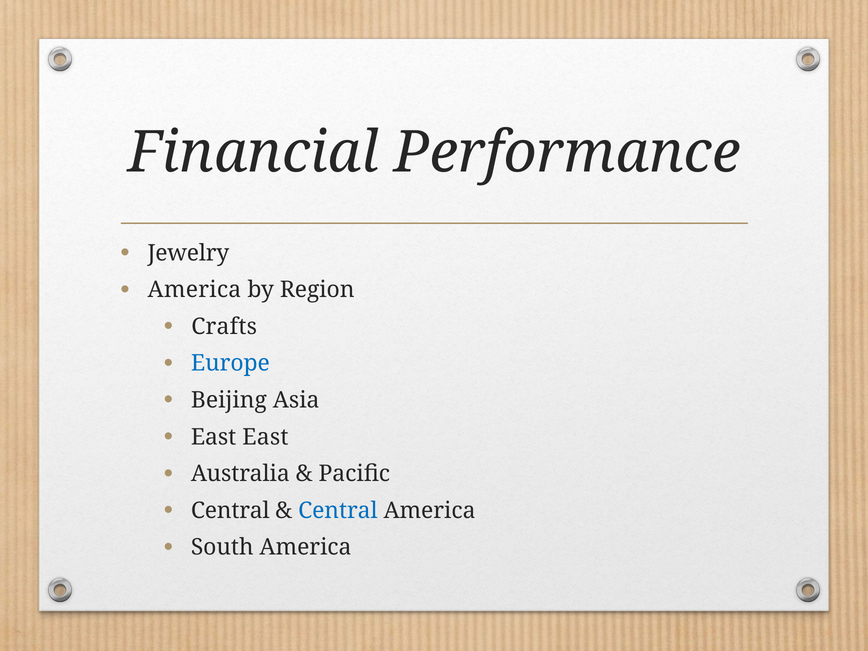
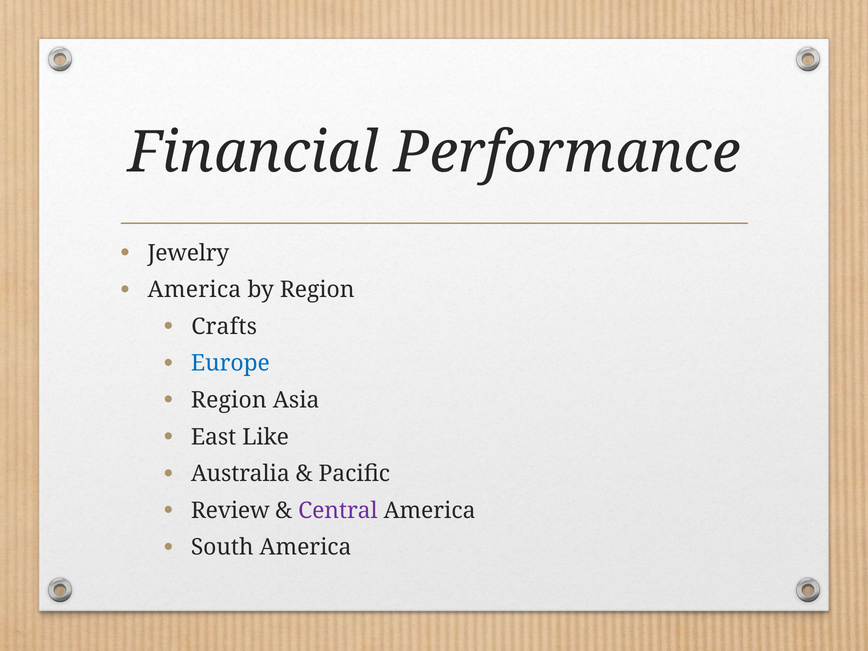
Beijing at (229, 400): Beijing -> Region
East East: East -> Like
Central at (230, 511): Central -> Review
Central at (338, 511) colour: blue -> purple
